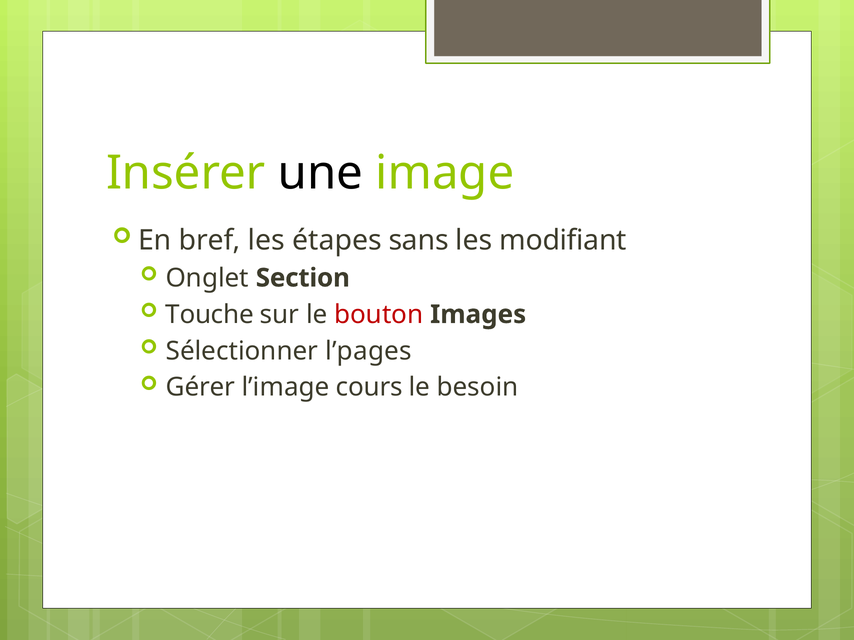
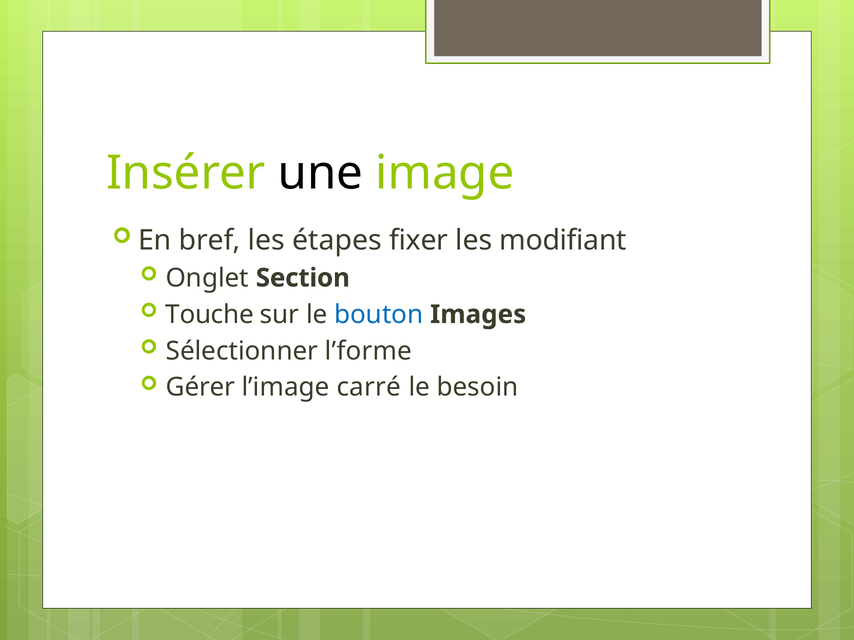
sans: sans -> fixer
bouton colour: red -> blue
l’pages: l’pages -> l’forme
cours: cours -> carré
